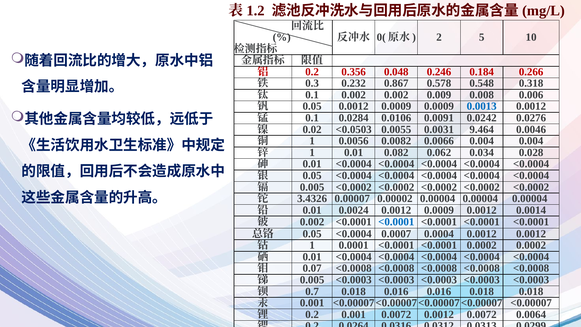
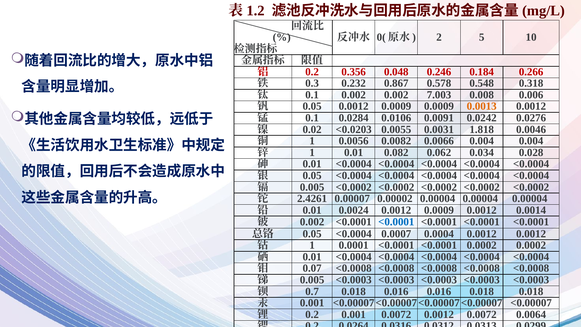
0.009: 0.009 -> 7.003
0.0013 colour: blue -> orange
<0.0503: <0.0503 -> <0.0203
9.464: 9.464 -> 1.818
3.4326: 3.4326 -> 2.4261
